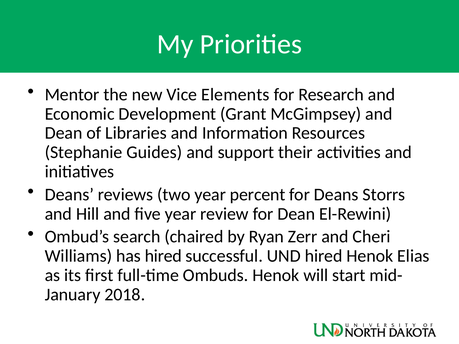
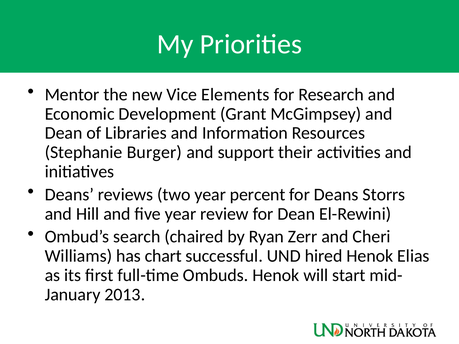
Guides: Guides -> Burger
has hired: hired -> chart
2018: 2018 -> 2013
